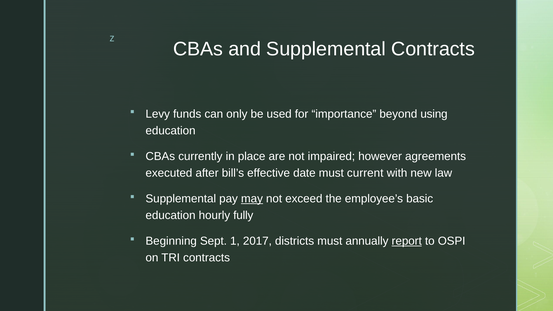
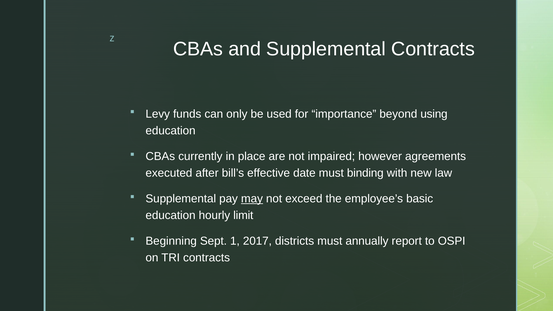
current: current -> binding
fully: fully -> limit
report underline: present -> none
